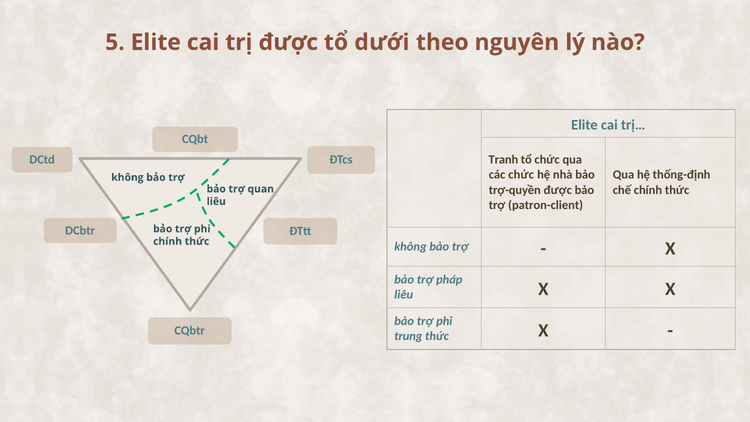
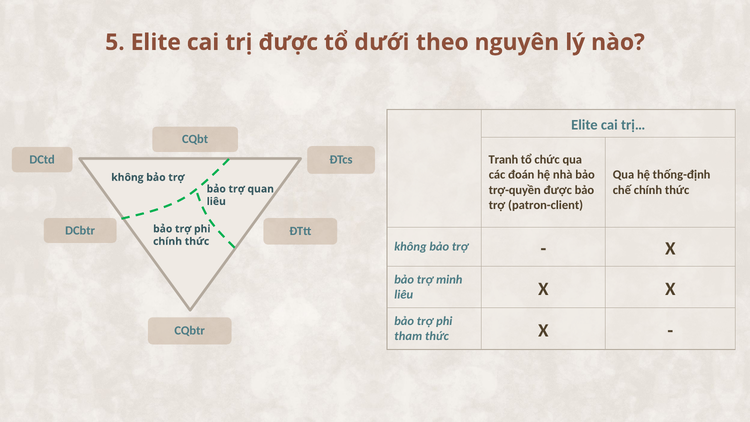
các chức: chức -> đoán
pháp: pháp -> minh
trung: trung -> tham
